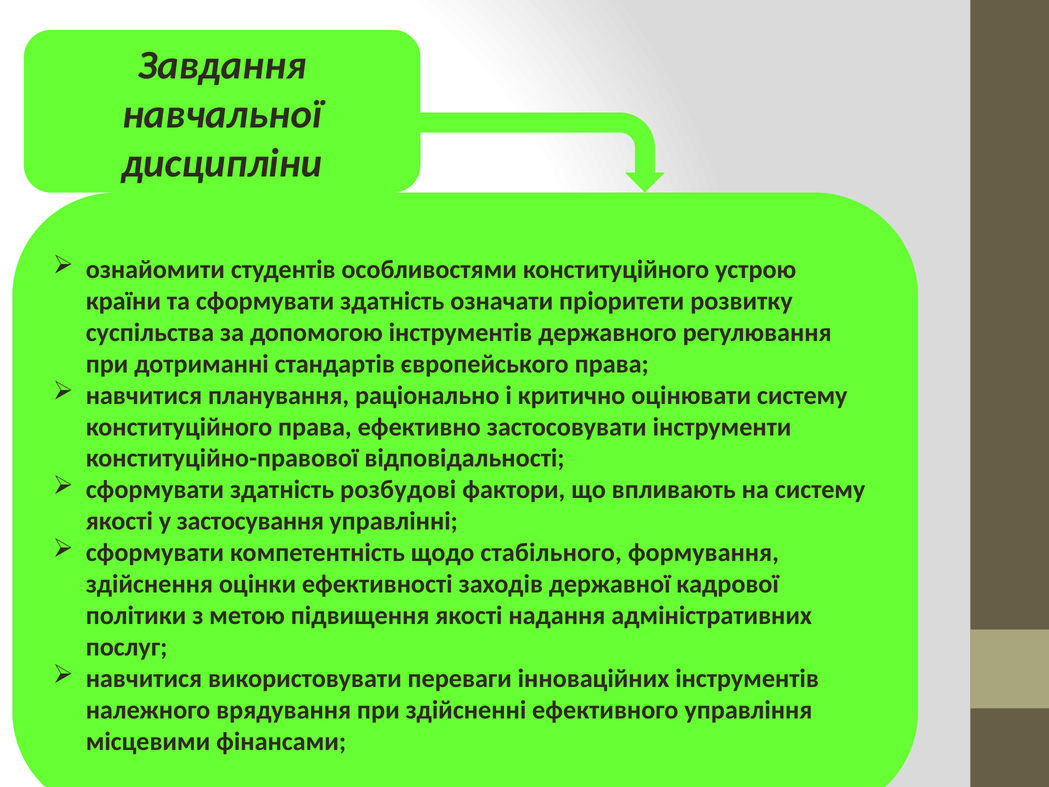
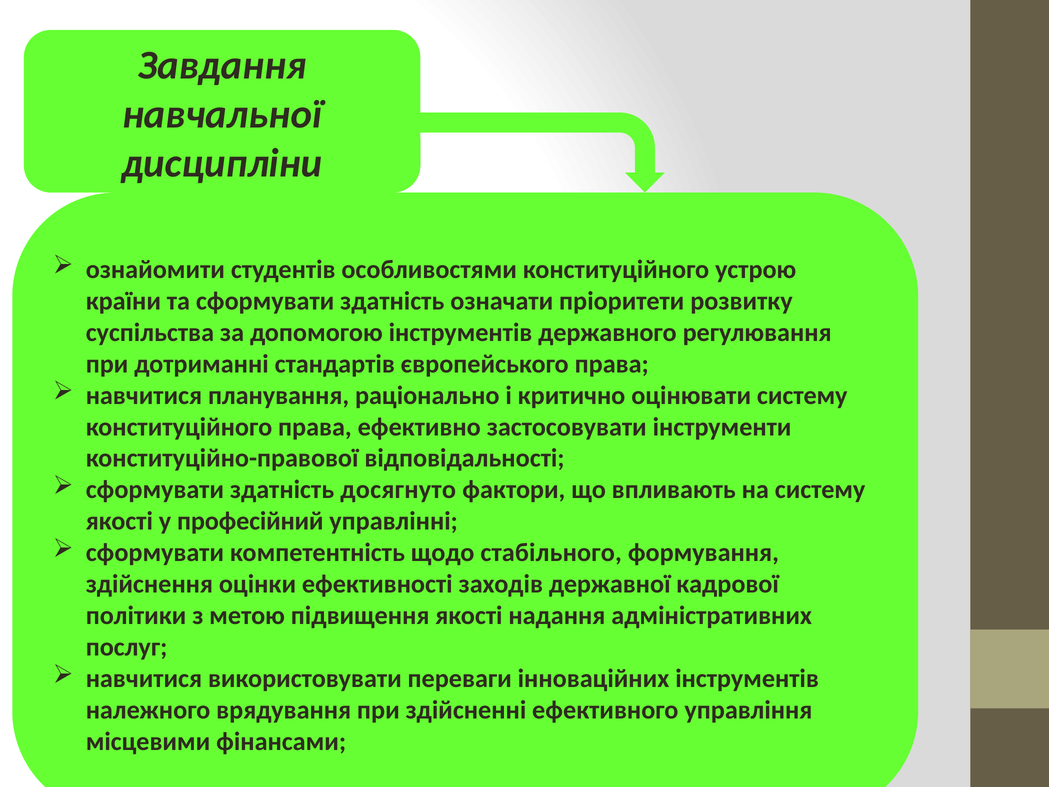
розбудові: розбудові -> досягнуто
застосування: застосування -> професійний
